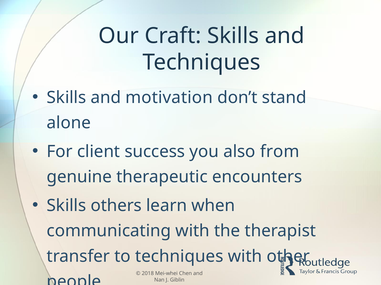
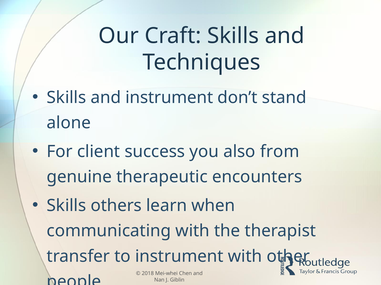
and motivation: motivation -> instrument
to techniques: techniques -> instrument
